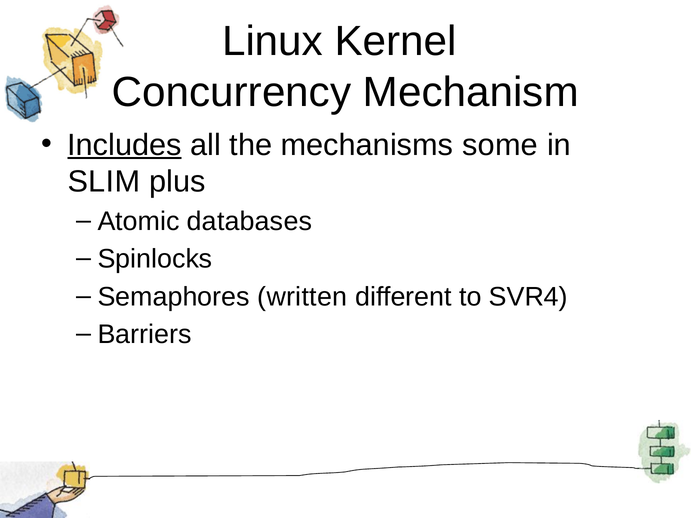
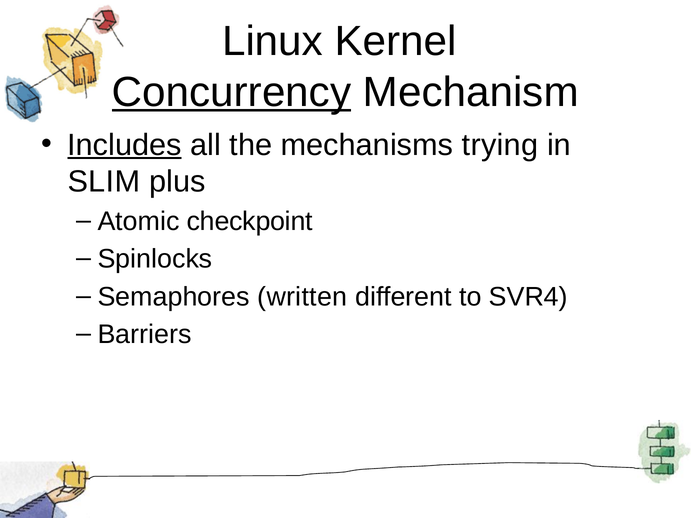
Concurrency underline: none -> present
some: some -> trying
databases: databases -> checkpoint
